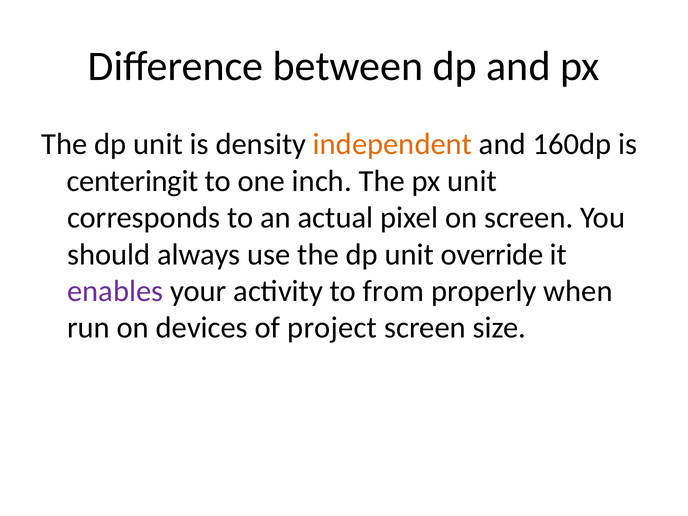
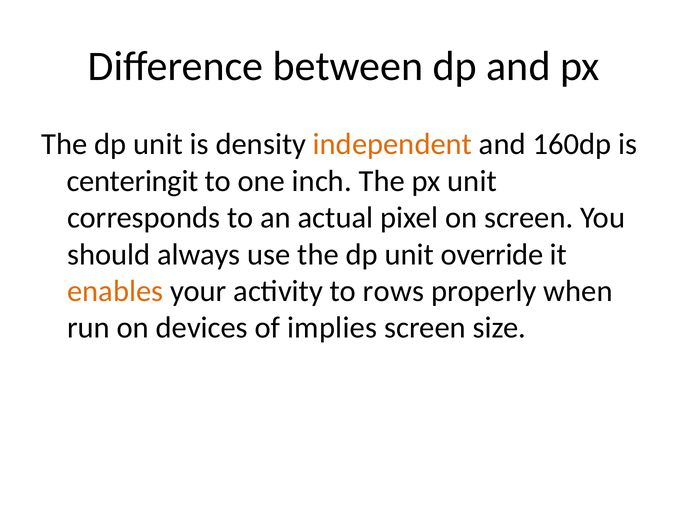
enables colour: purple -> orange
from: from -> rows
project: project -> implies
